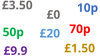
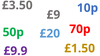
£0: £0 -> £9
